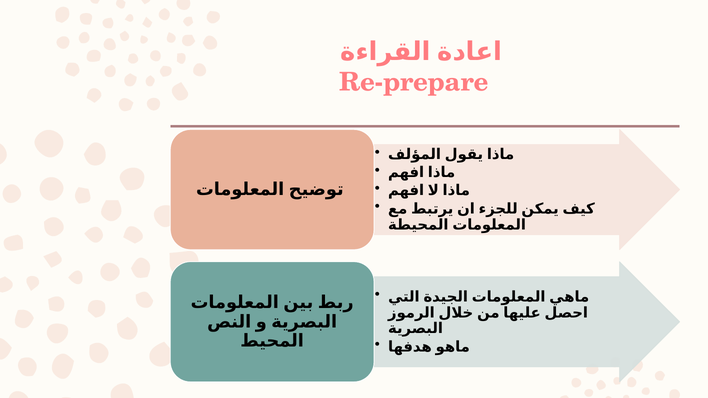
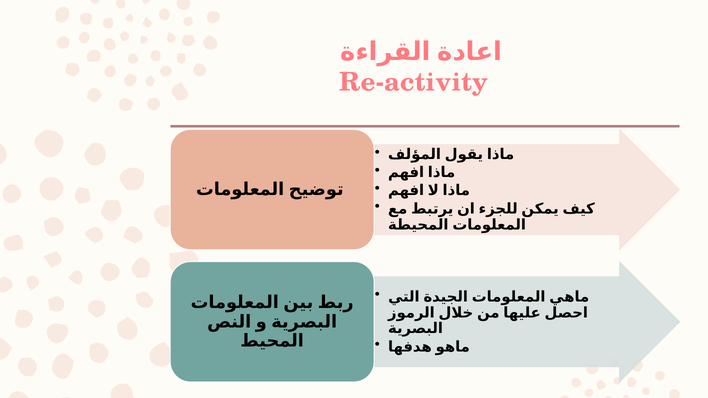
Re-prepare: Re-prepare -> Re-activity
